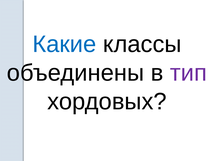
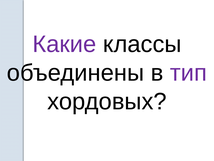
Какие colour: blue -> purple
